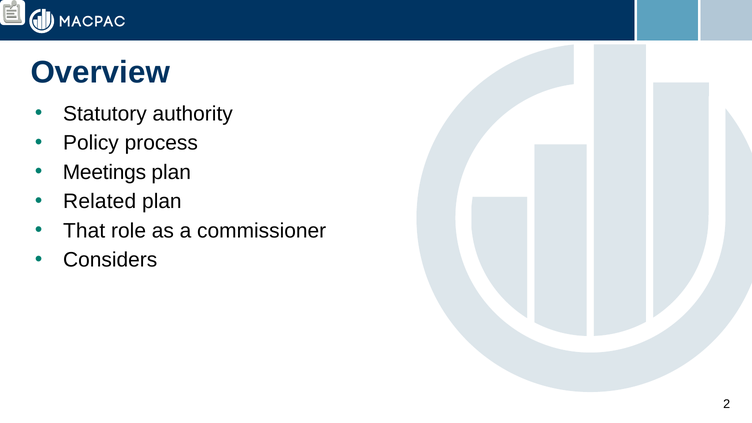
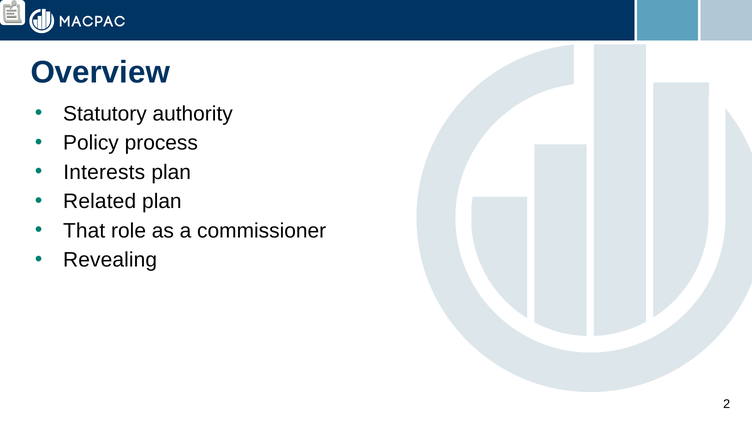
Meetings: Meetings -> Interests
Considers: Considers -> Revealing
